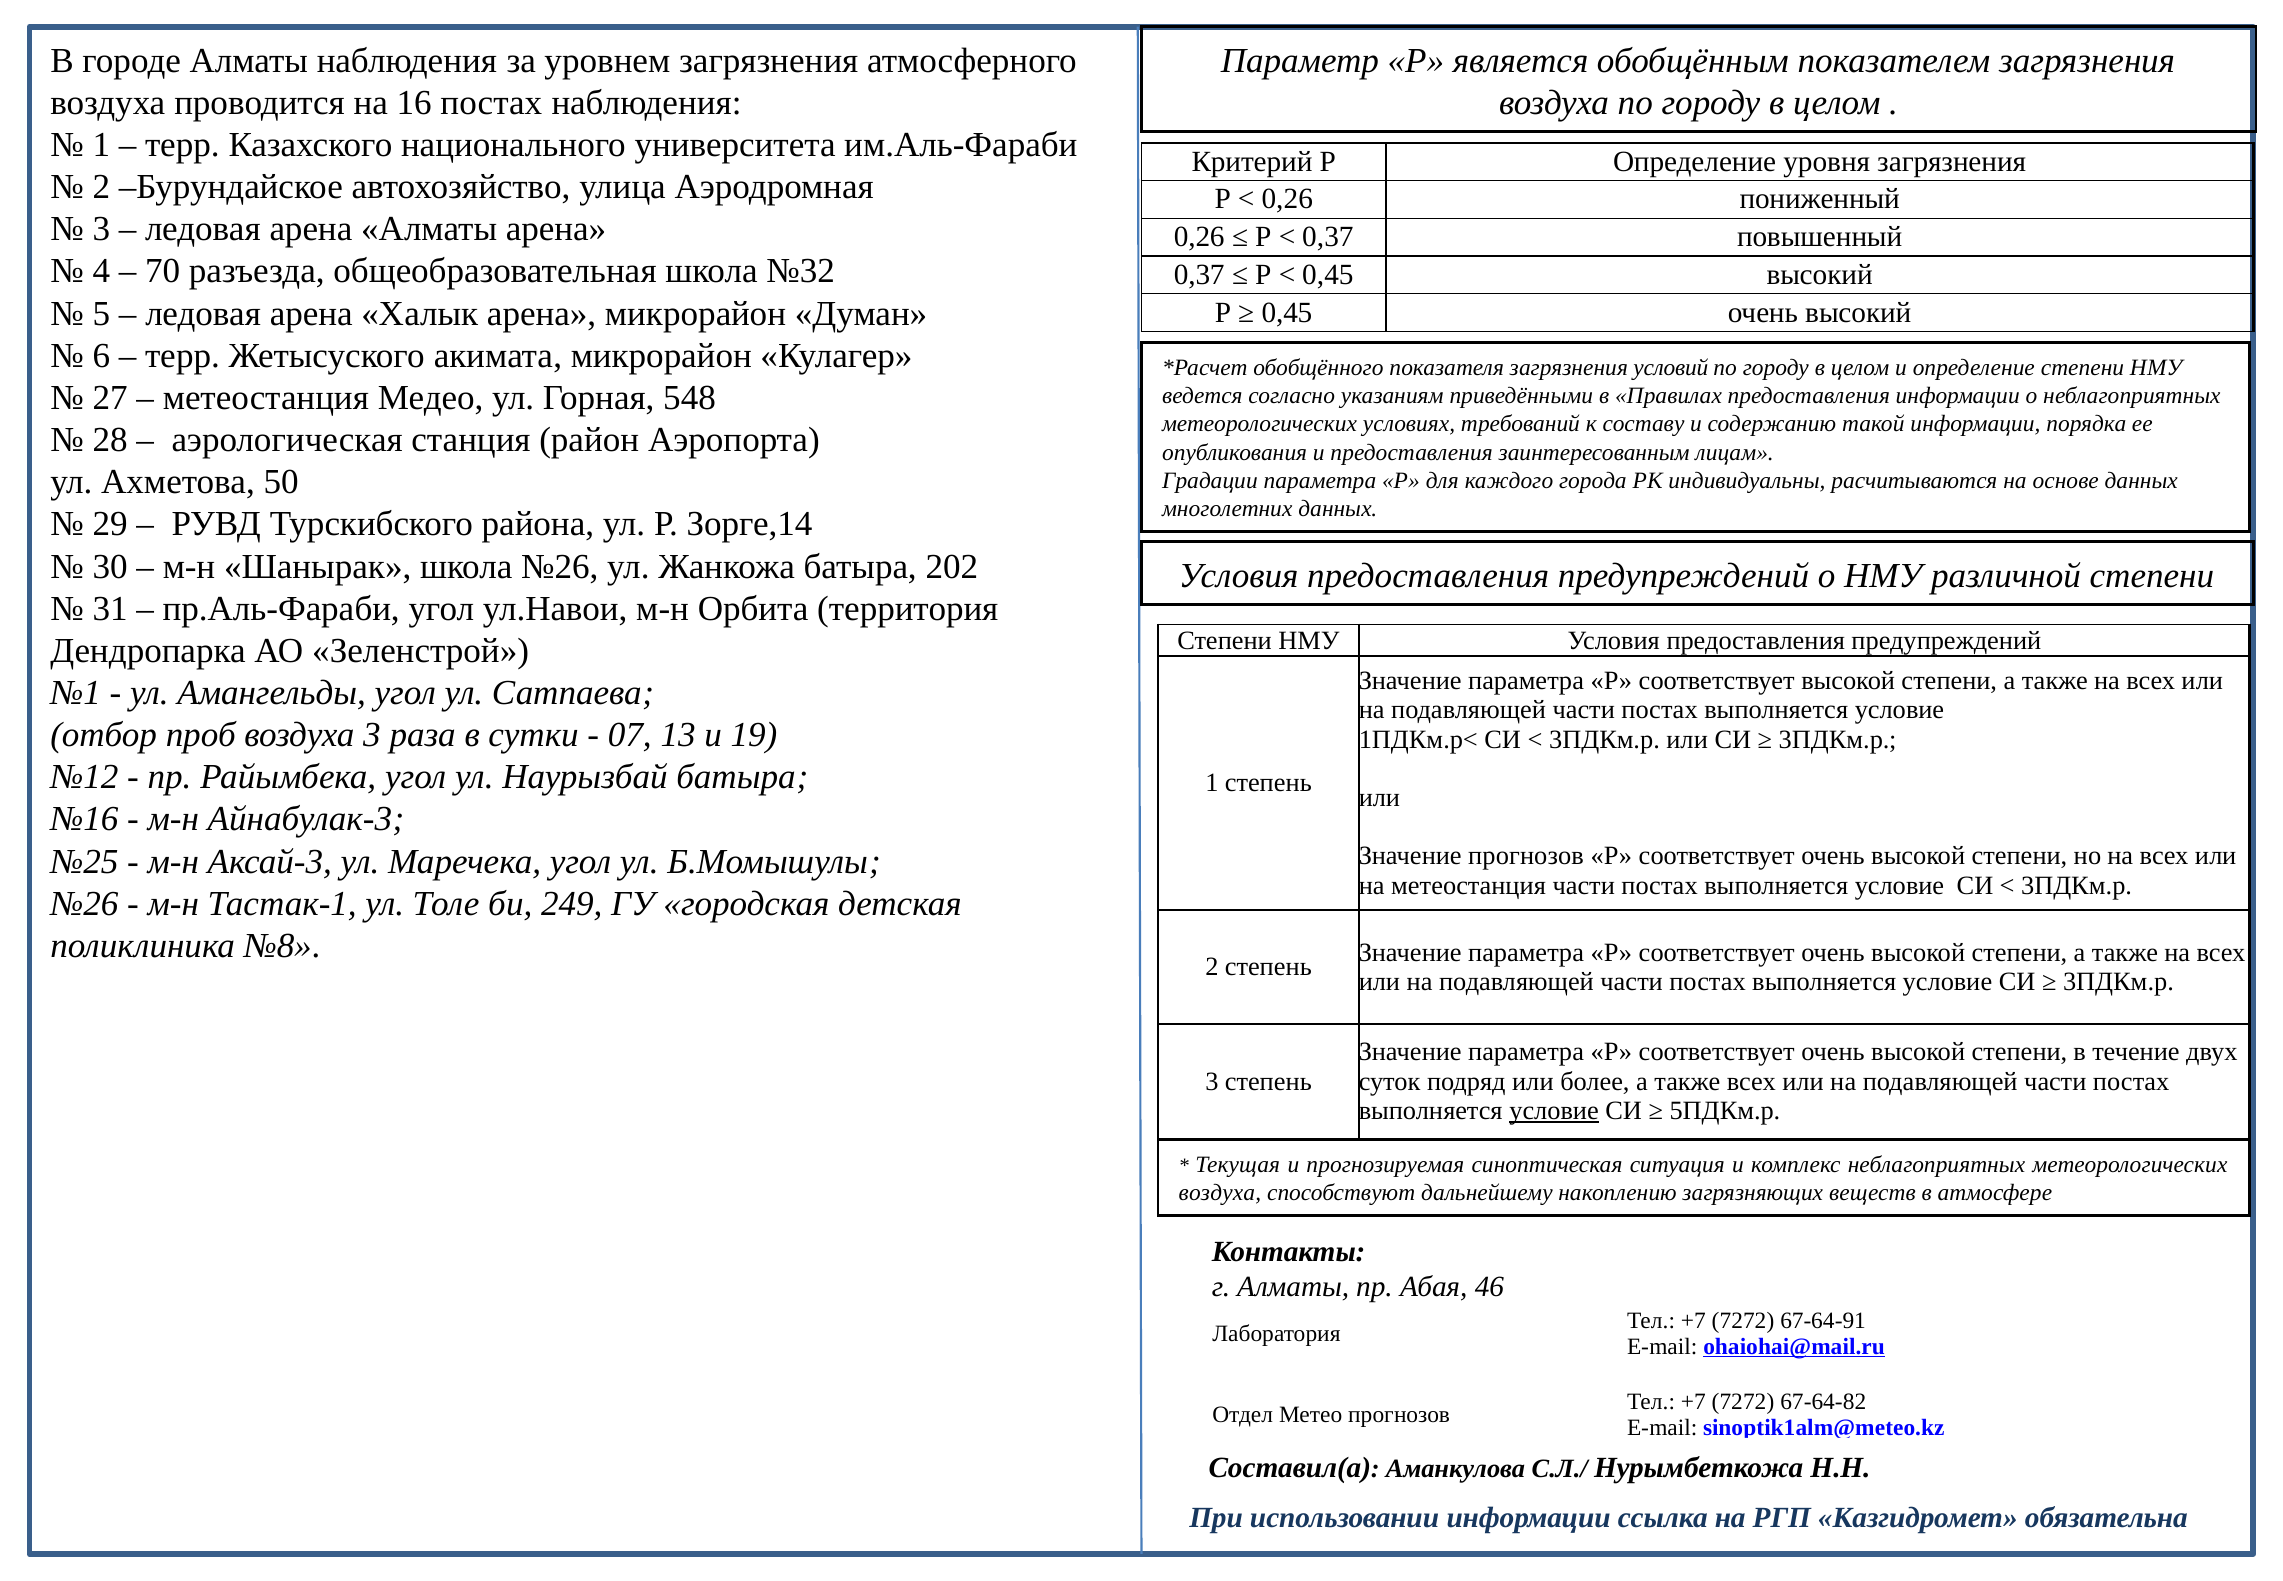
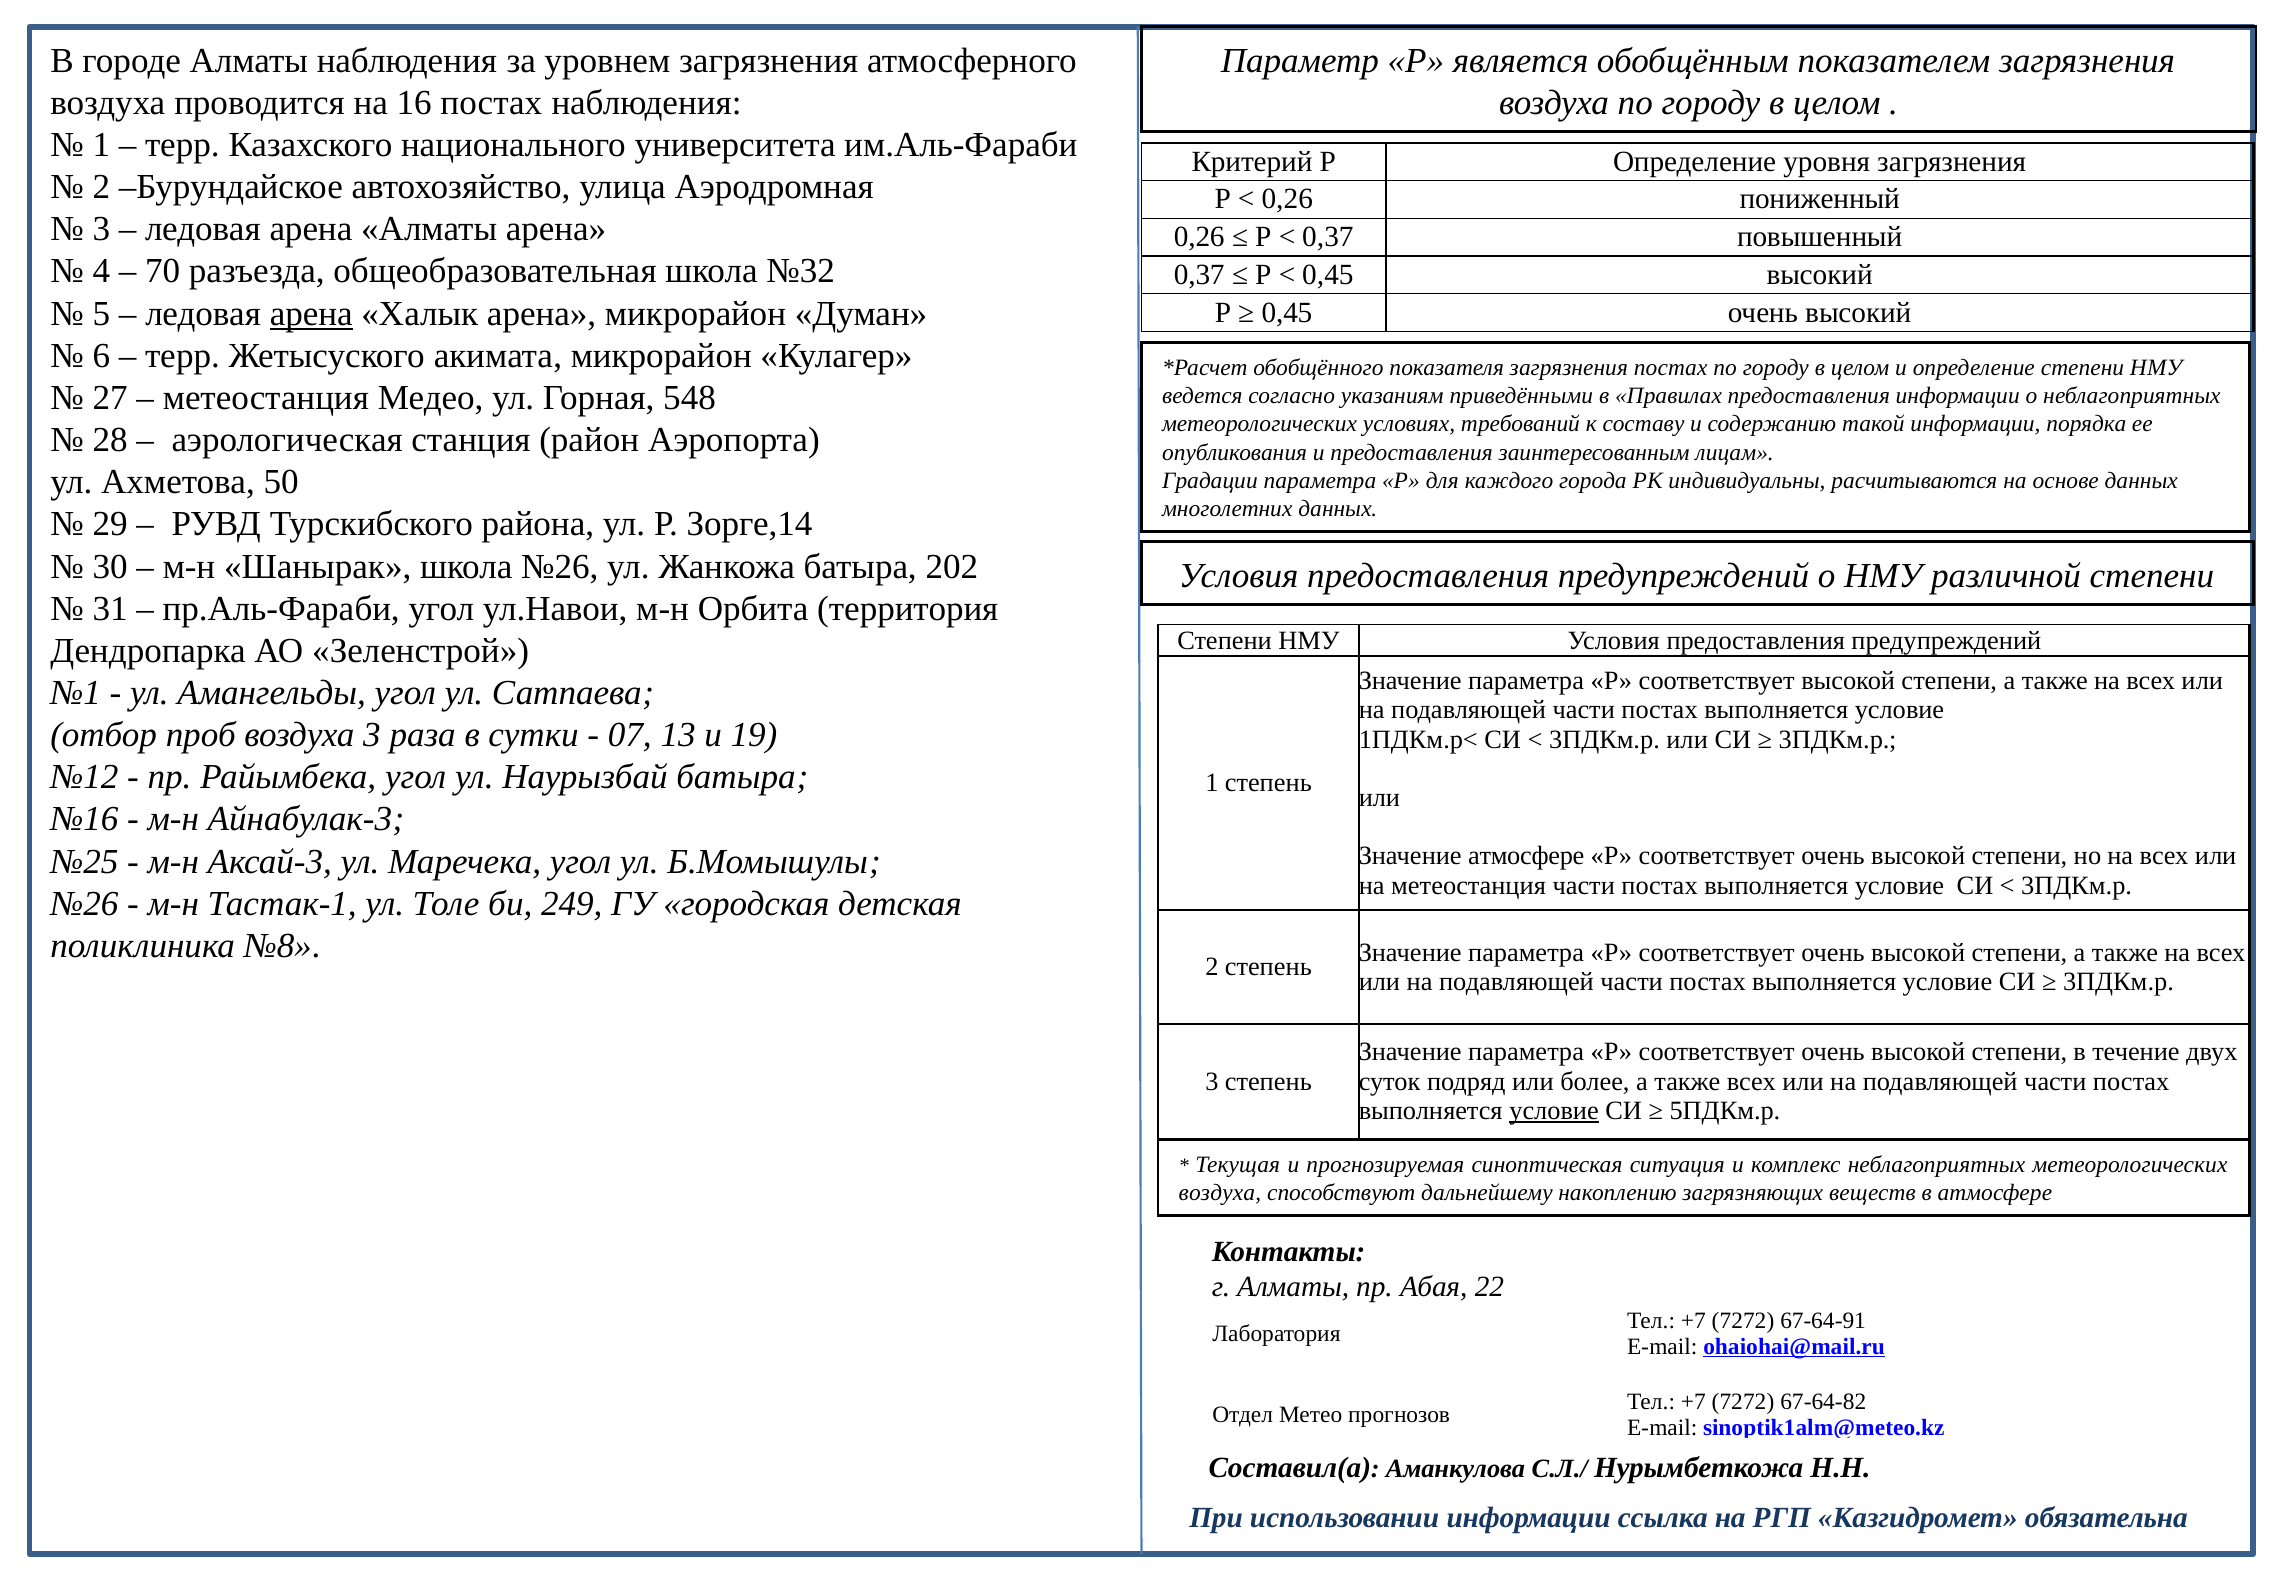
арена at (311, 313) underline: none -> present
загрязнения условий: условий -> постах
Значение прогнозов: прогнозов -> атмосфере
46: 46 -> 22
